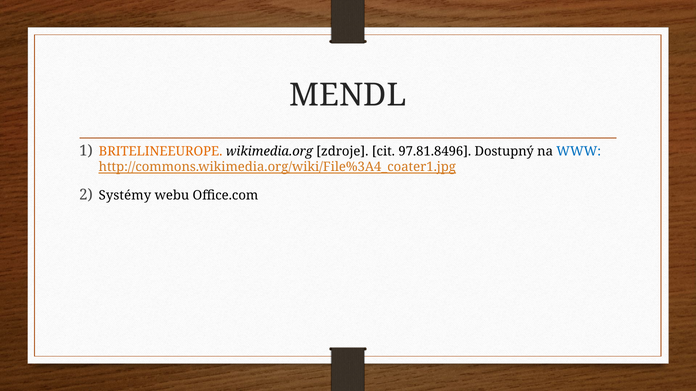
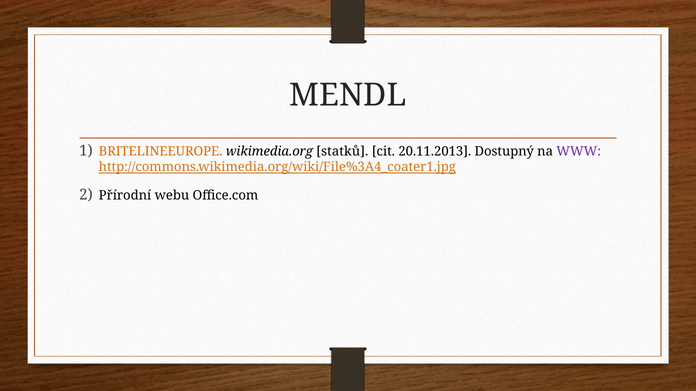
zdroje: zdroje -> statků
97.81.8496: 97.81.8496 -> 20.11.2013
WWW colour: blue -> purple
Systémy: Systémy -> Přírodní
